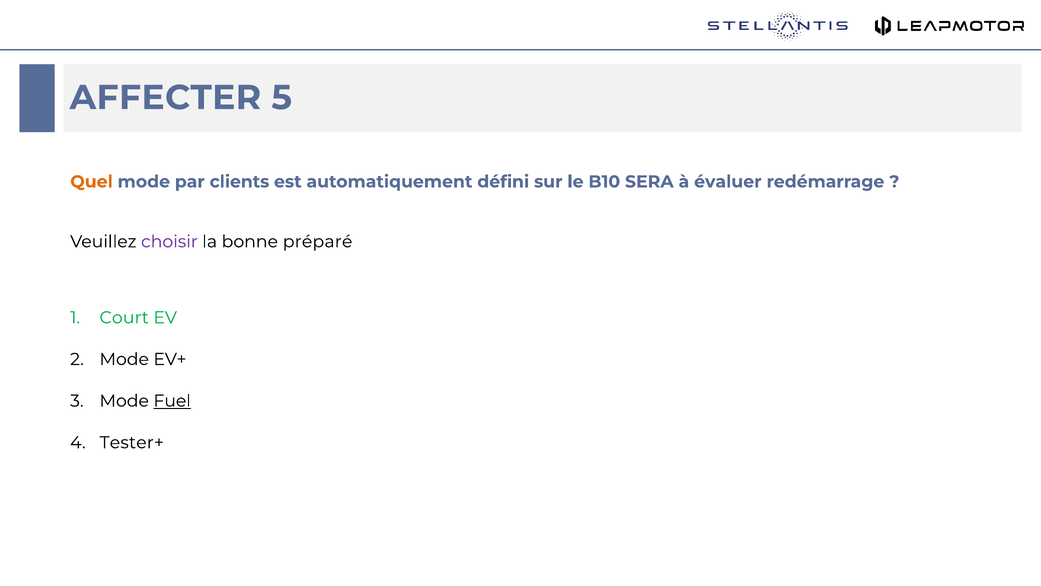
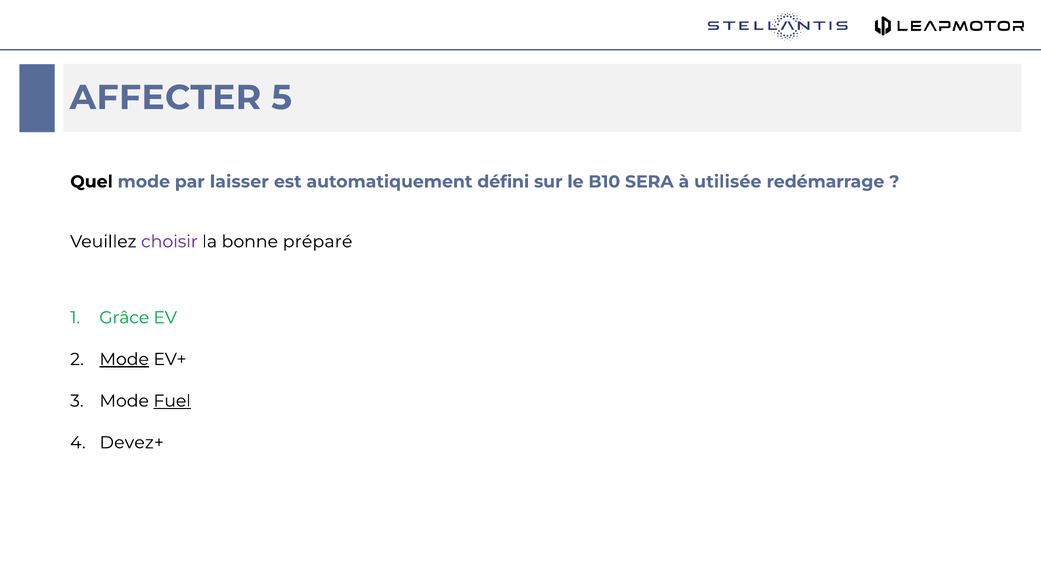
Quel colour: orange -> black
clients: clients -> laisser
évaluer: évaluer -> utilisée
Court: Court -> Grâce
Mode at (124, 359) underline: none -> present
Tester+: Tester+ -> Devez+
